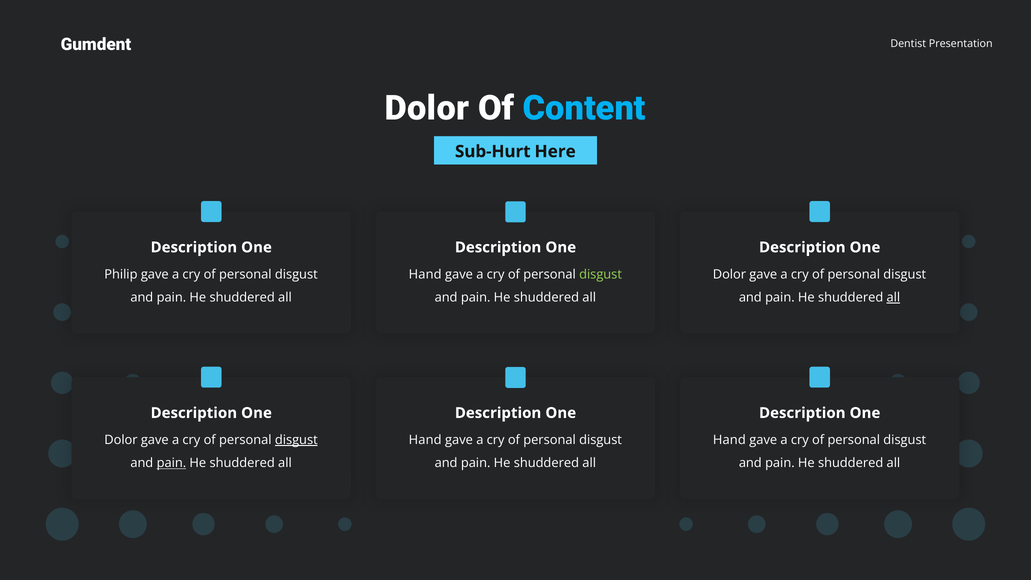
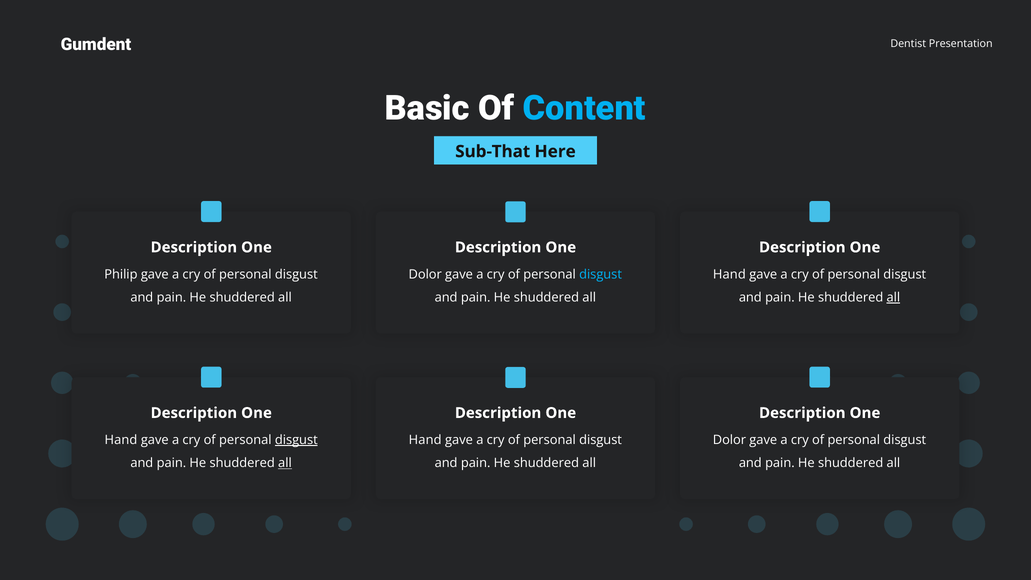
Dolor at (427, 108): Dolor -> Basic
Sub-Hurt: Sub-Hurt -> Sub-That
Hand at (425, 274): Hand -> Dolor
disgust at (601, 274) colour: light green -> light blue
Dolor at (729, 274): Dolor -> Hand
Dolor at (121, 440): Dolor -> Hand
Hand at (729, 440): Hand -> Dolor
pain at (171, 463) underline: present -> none
all at (285, 463) underline: none -> present
